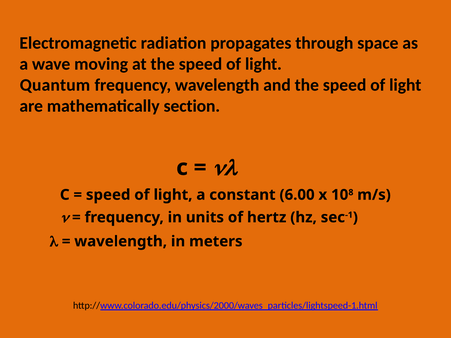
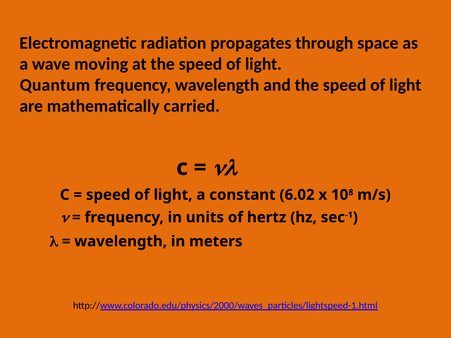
section: section -> carried
6.00: 6.00 -> 6.02
